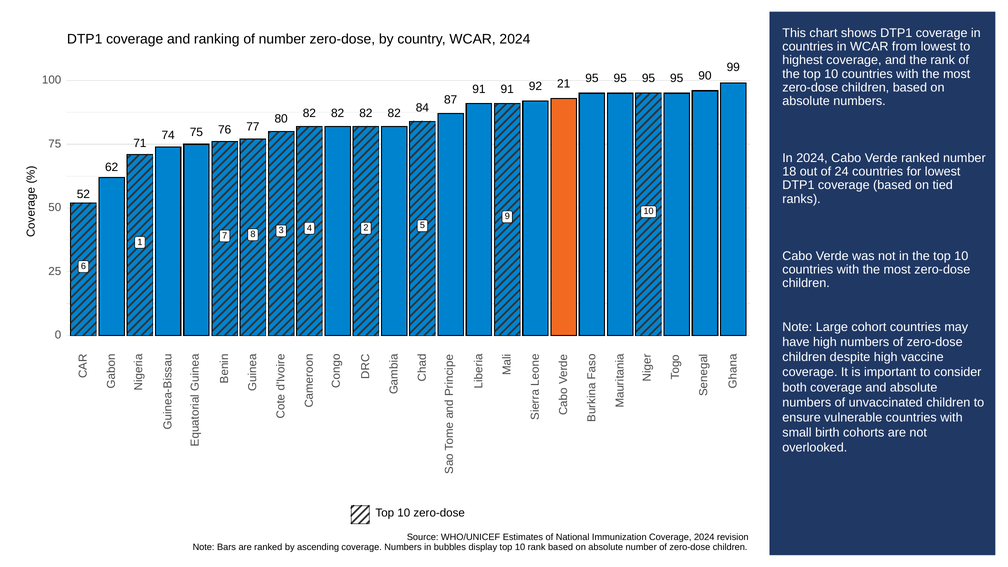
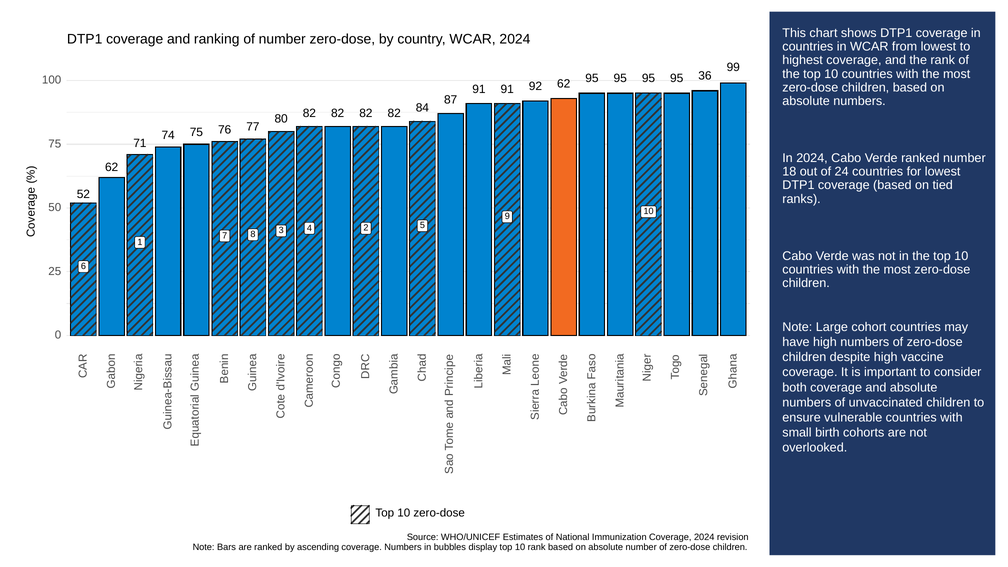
90: 90 -> 36
92 21: 21 -> 62
